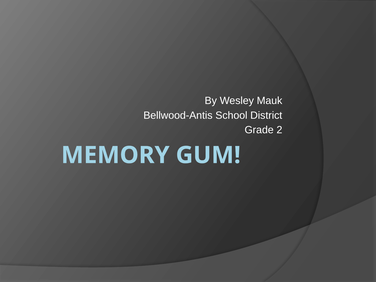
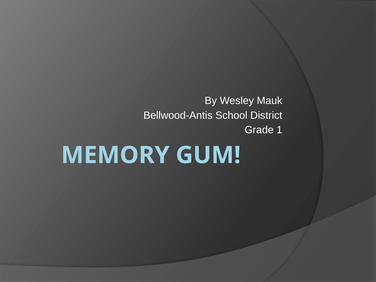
2: 2 -> 1
